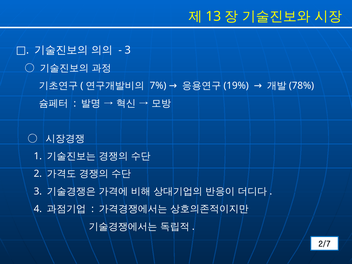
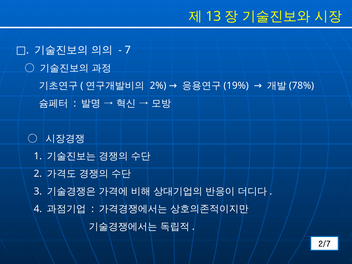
3 at (128, 50): 3 -> 7
7%: 7% -> 2%
